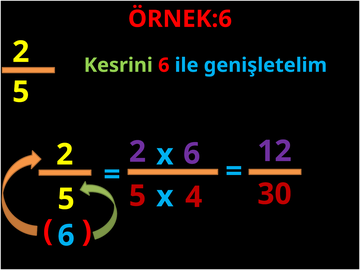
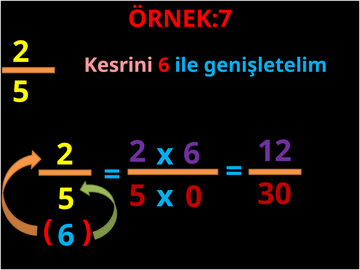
ÖRNEK:6: ÖRNEK:6 -> ÖRNEK:7
Kesrini colour: light green -> pink
4: 4 -> 0
